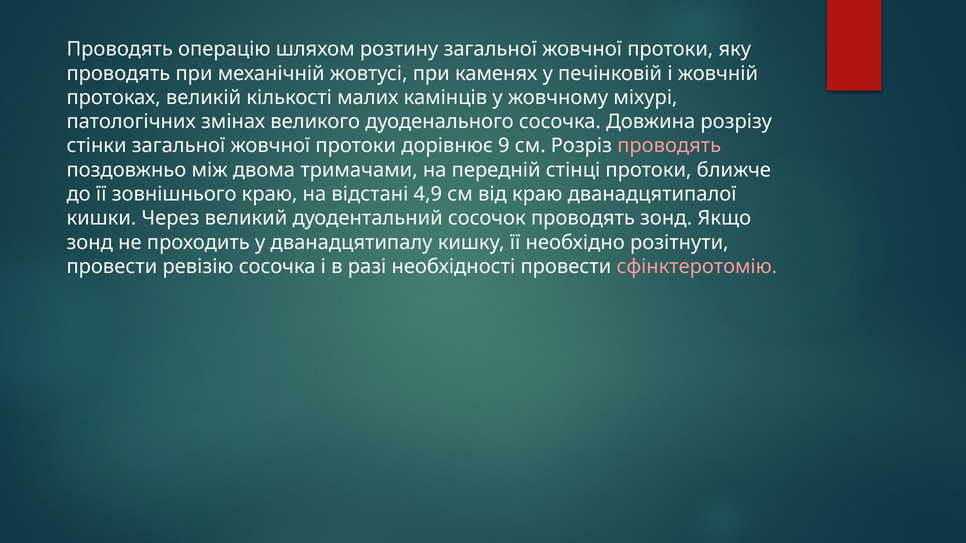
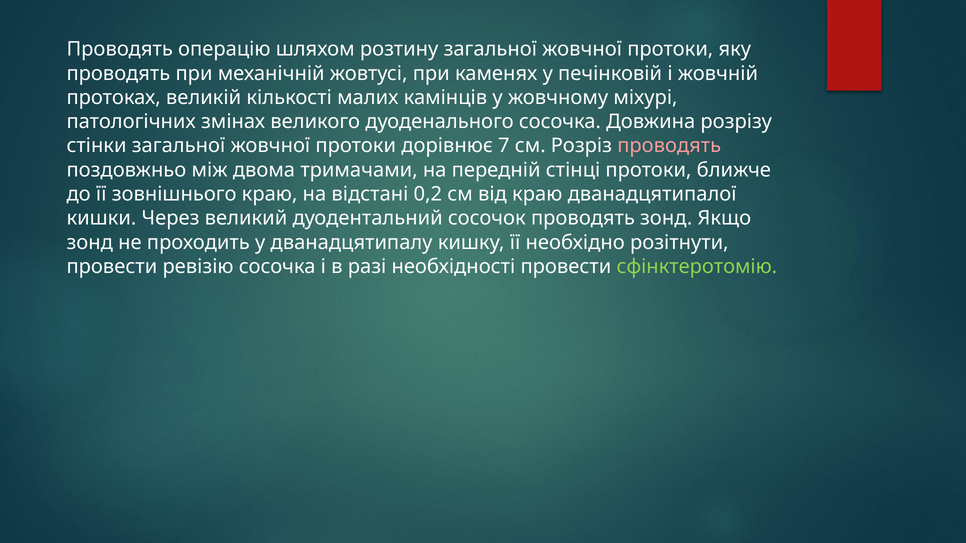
9: 9 -> 7
4,9: 4,9 -> 0,2
сфінктеротомію colour: pink -> light green
